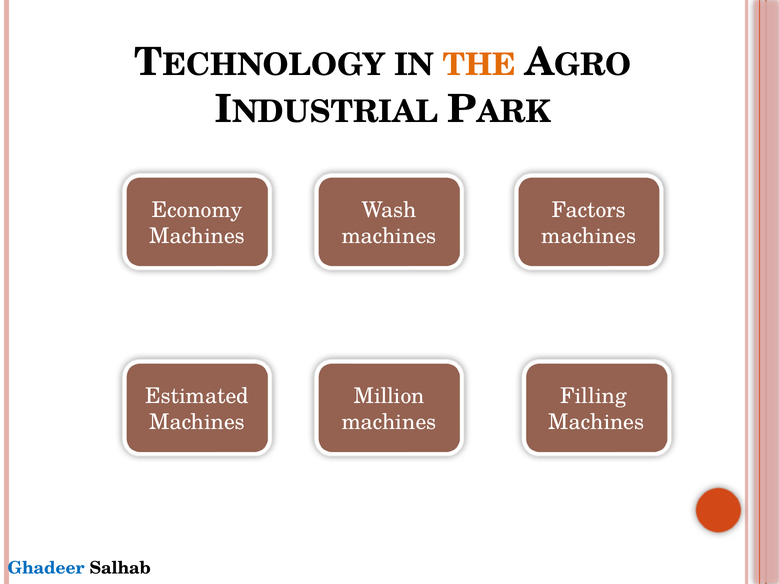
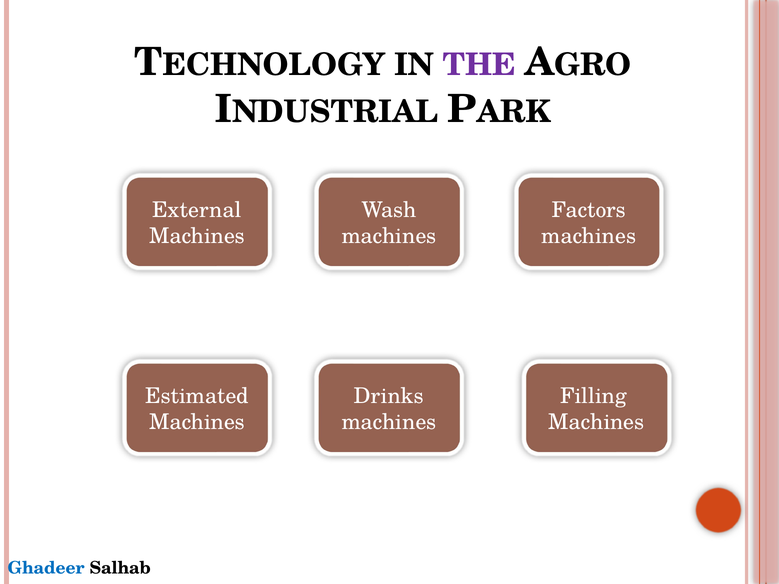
THE colour: orange -> purple
Economy: Economy -> External
Million: Million -> Drinks
